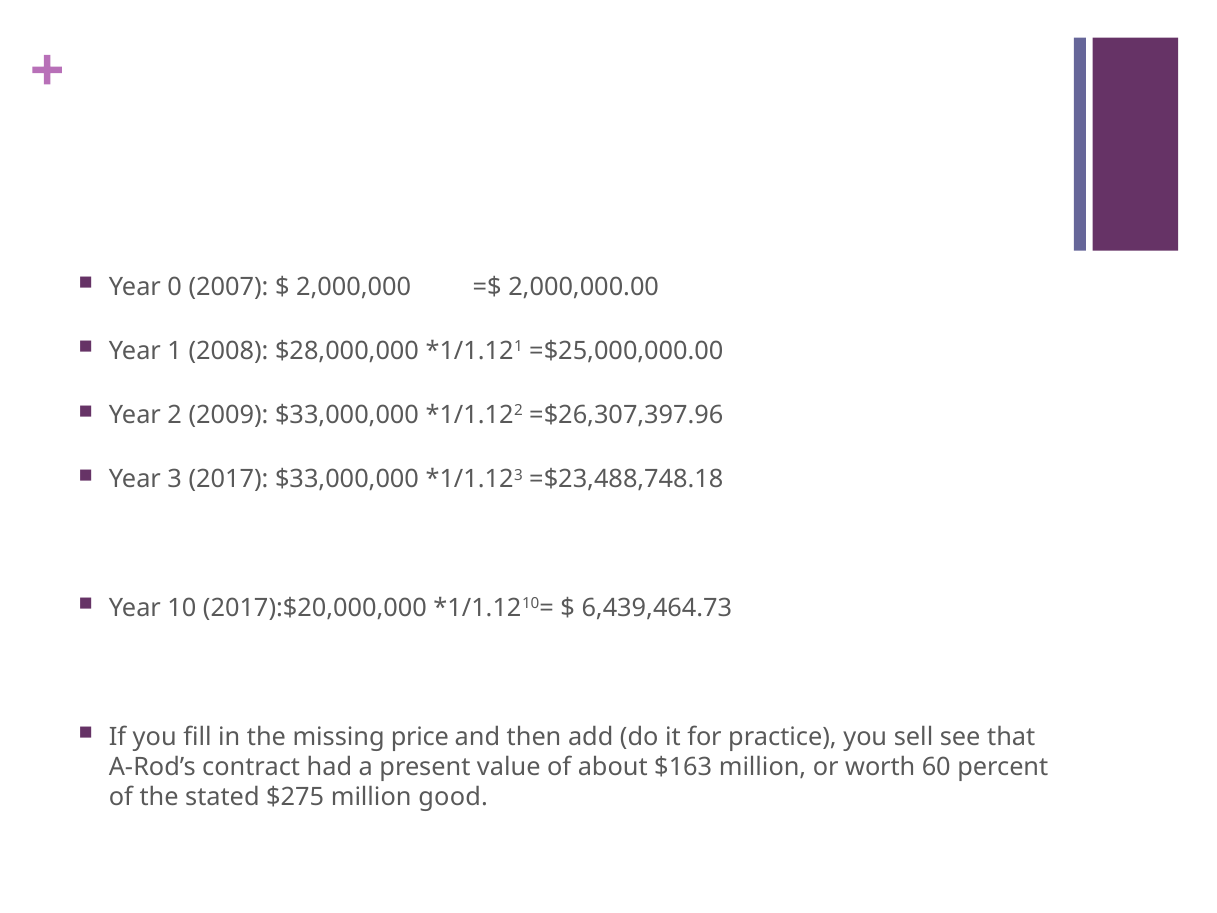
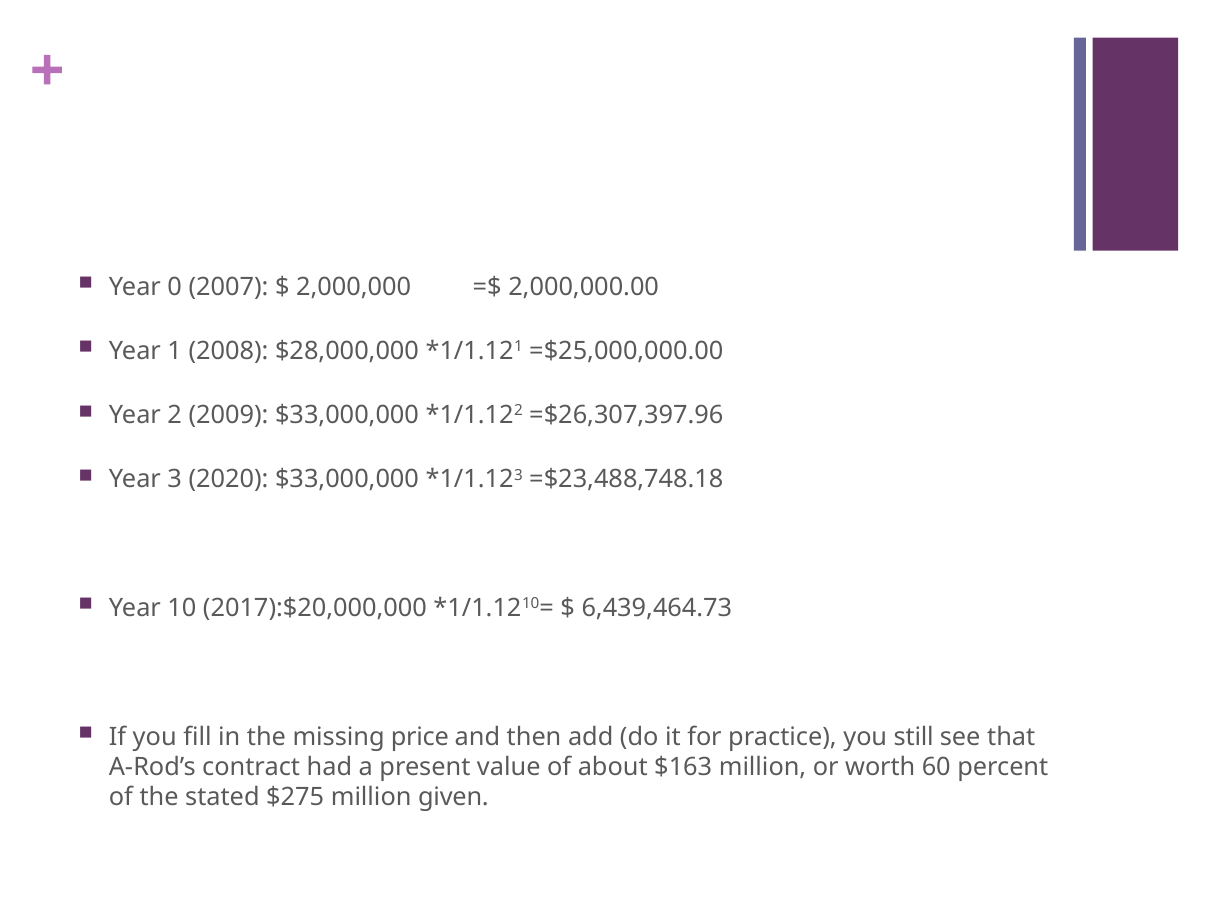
2017: 2017 -> 2020
sell: sell -> still
good: good -> given
